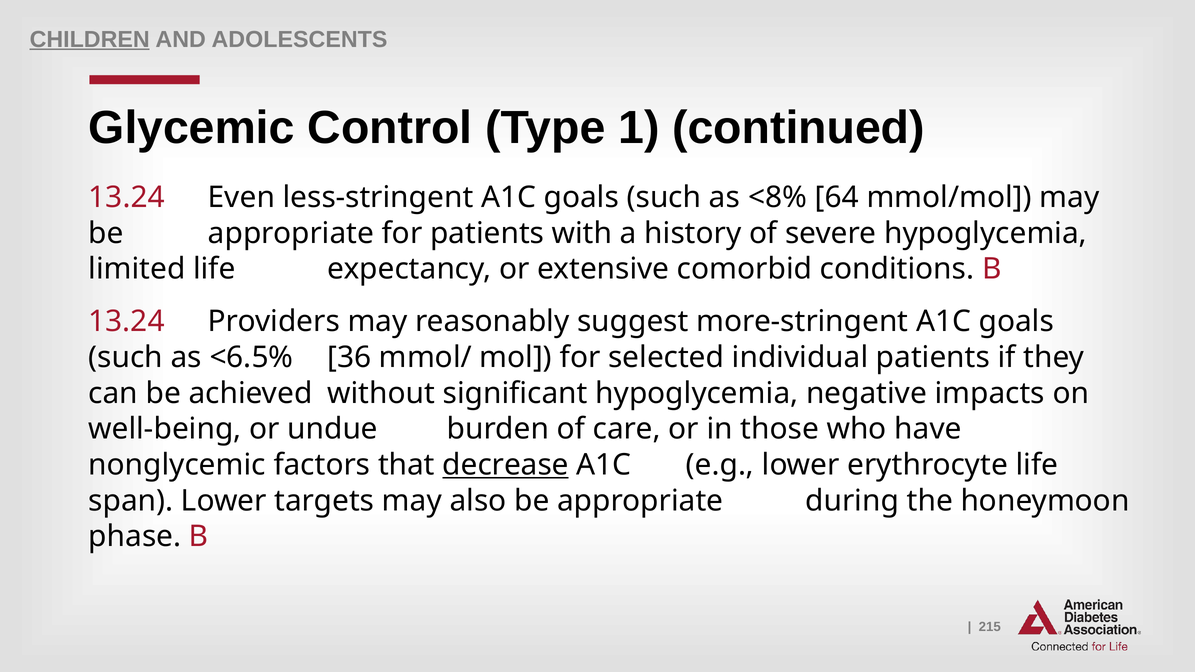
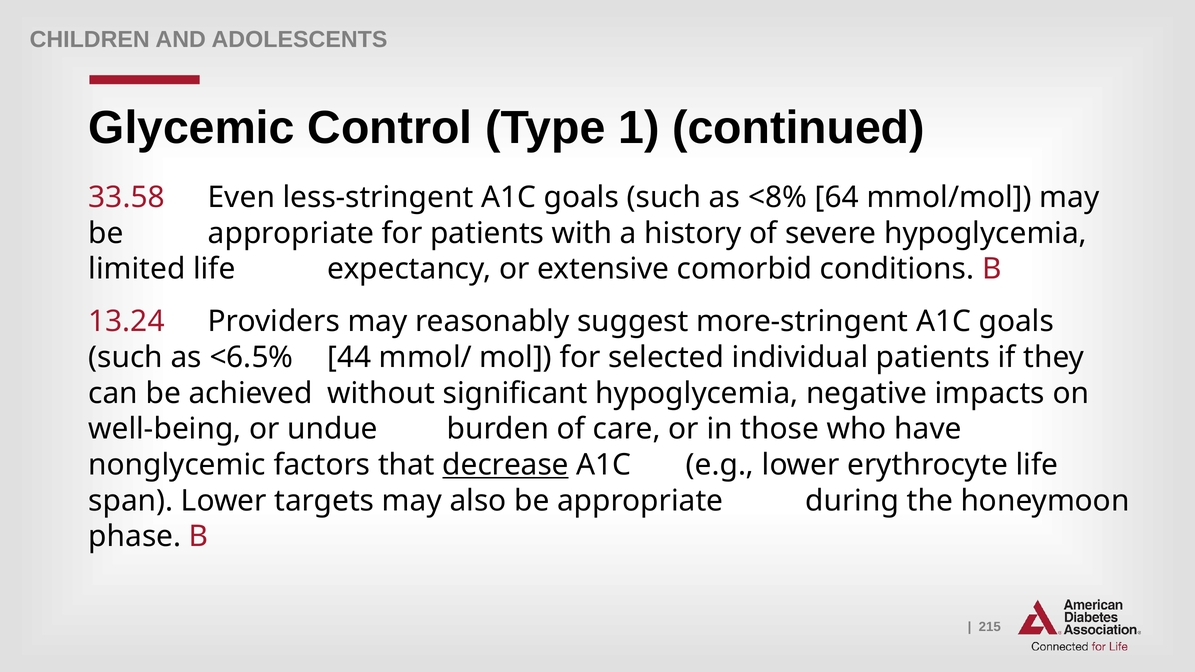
CHILDREN underline: present -> none
13.24 at (127, 197): 13.24 -> 33.58
36: 36 -> 44
